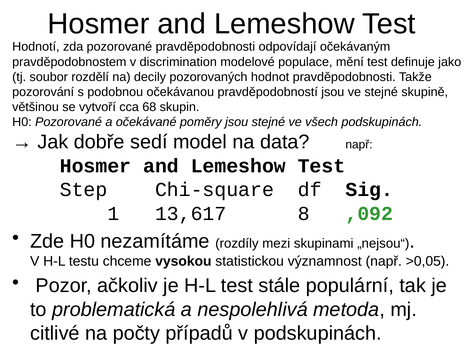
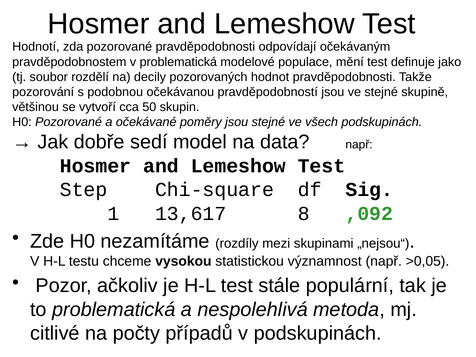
v discrimination: discrimination -> problematická
68: 68 -> 50
